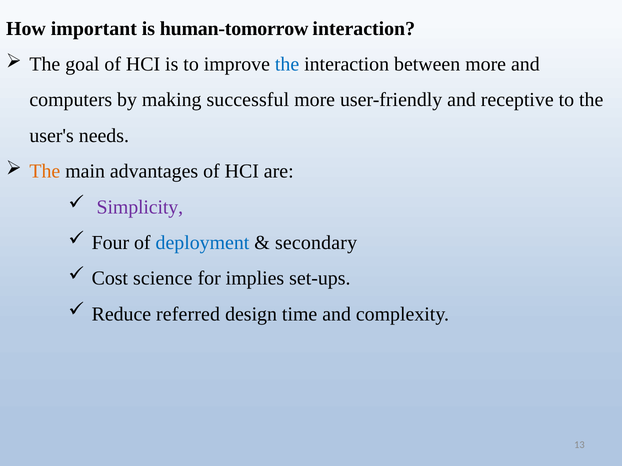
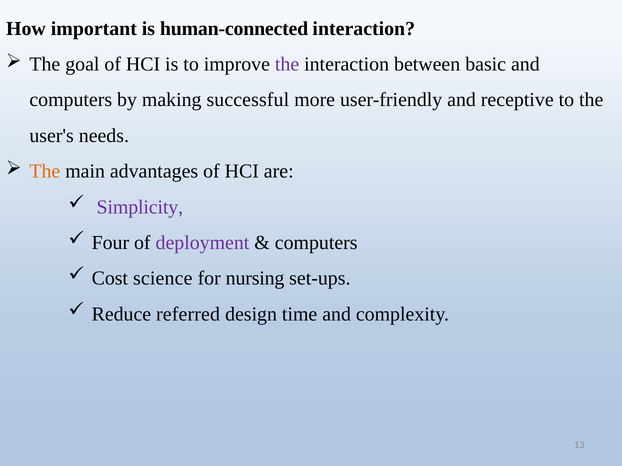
human-tomorrow: human-tomorrow -> human-connected
the at (287, 64) colour: blue -> purple
between more: more -> basic
deployment colour: blue -> purple
secondary at (316, 243): secondary -> computers
implies: implies -> nursing
